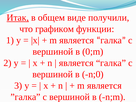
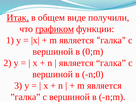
графиком underline: none -> present
